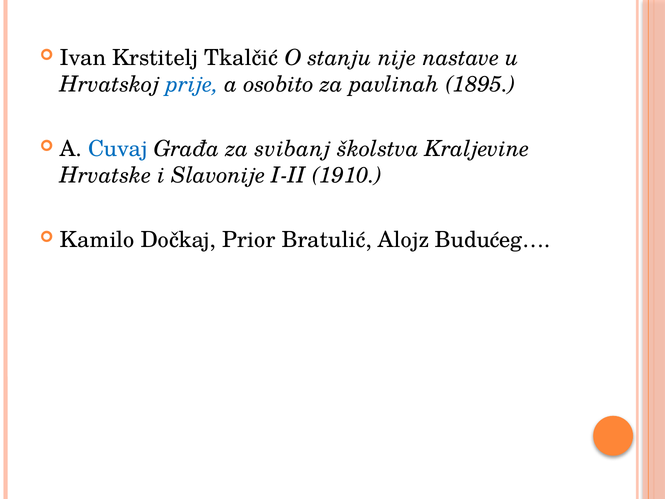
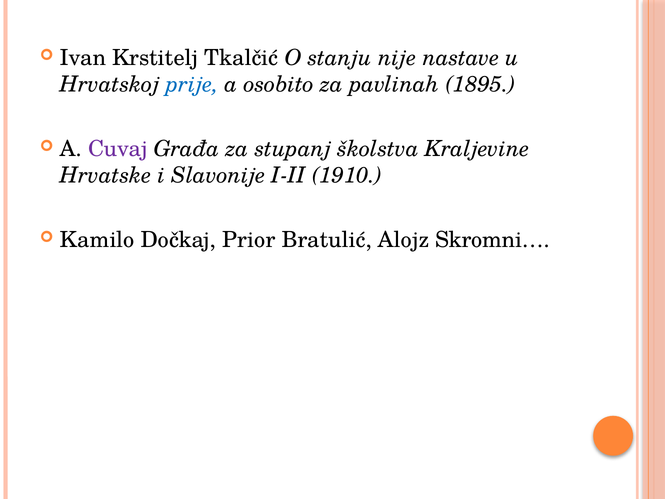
Cuvaj colour: blue -> purple
svibanj: svibanj -> stupanj
Budućeg…: Budućeg… -> Skromni…
